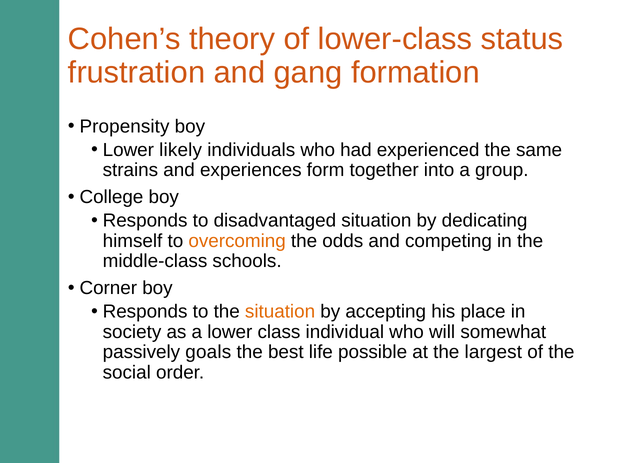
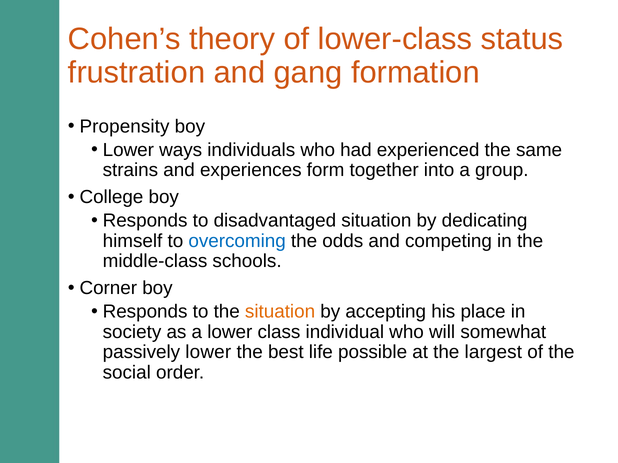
likely: likely -> ways
overcoming colour: orange -> blue
passively goals: goals -> lower
